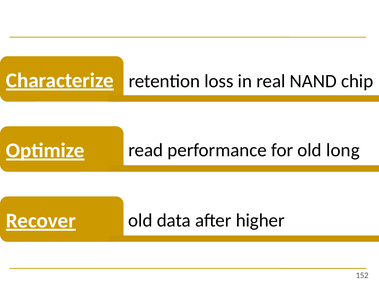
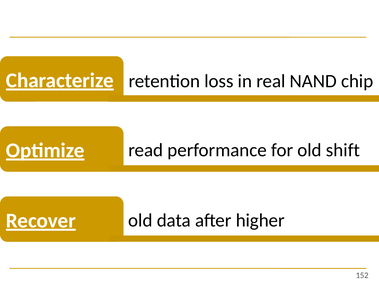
long: long -> shift
